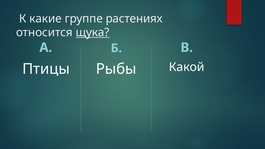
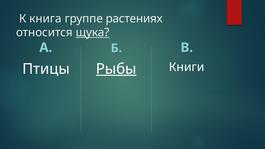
какие: какие -> книга
Какой: Какой -> Книги
Рыбы underline: none -> present
